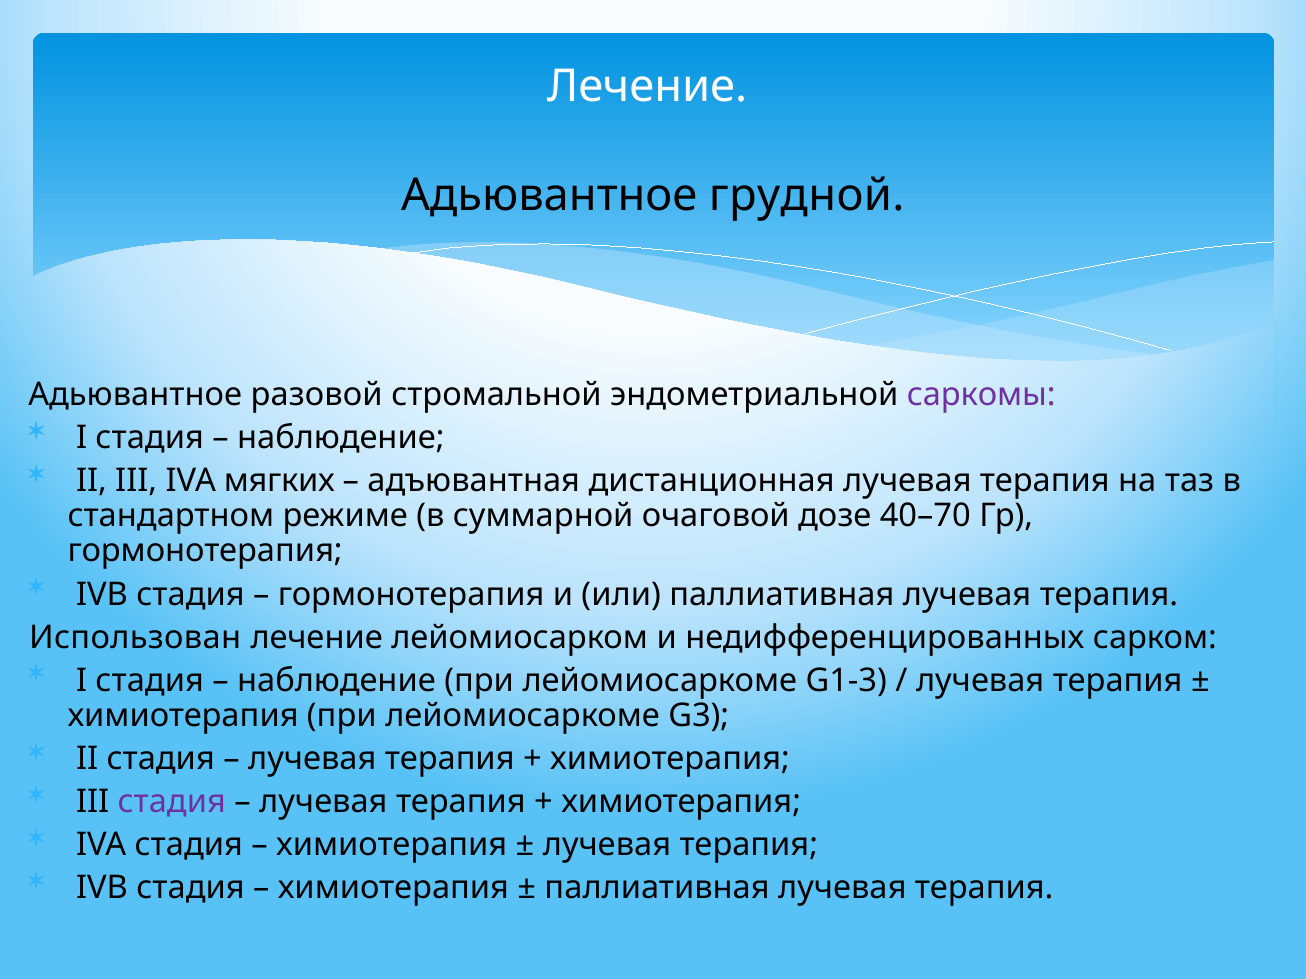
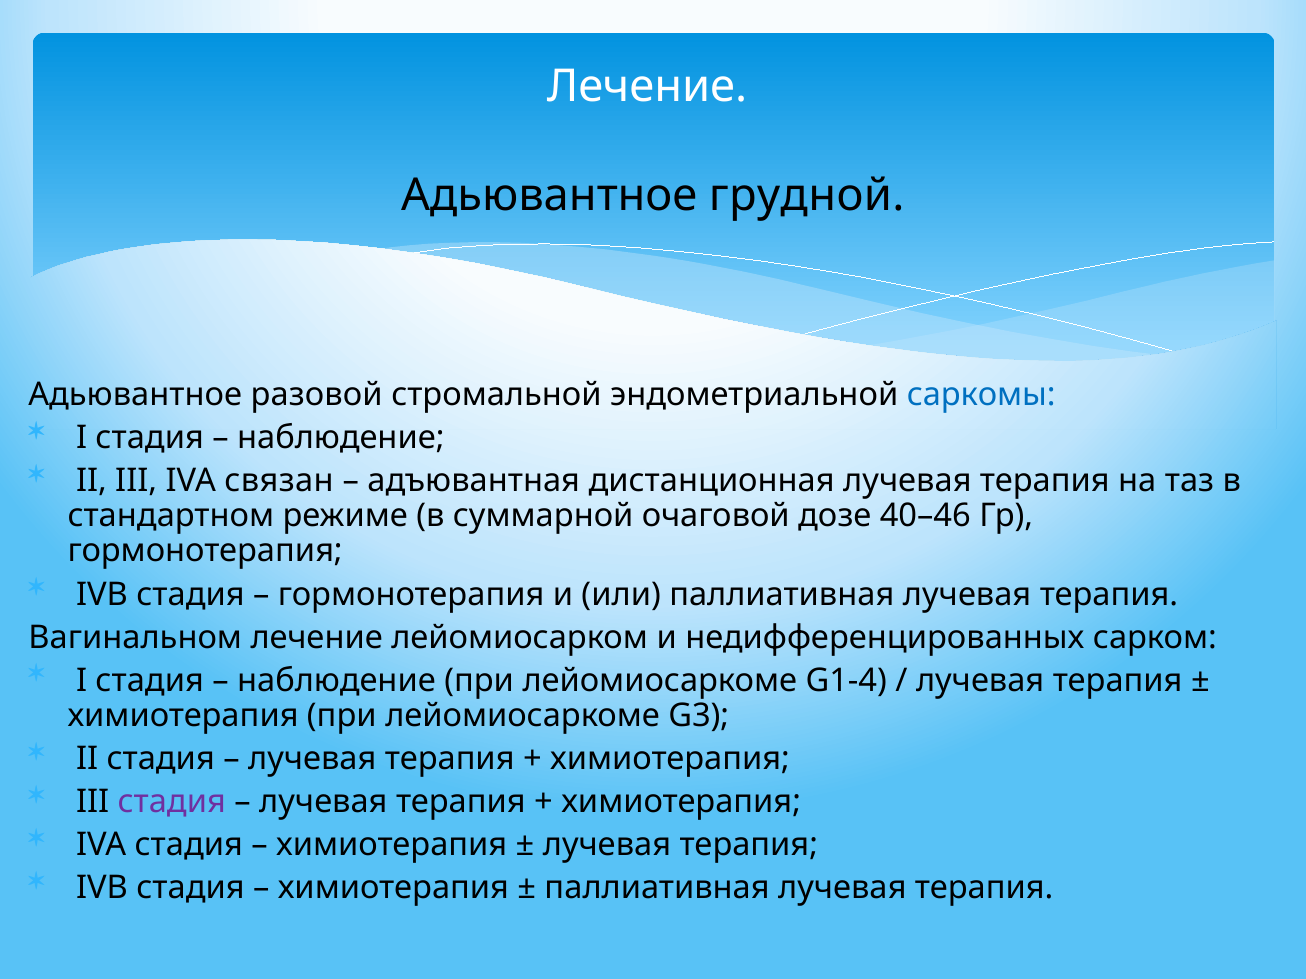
саркомы colour: purple -> blue
мягких: мягких -> связан
40–70: 40–70 -> 40–46
Использован: Использован -> Вагинальном
G1-3: G1-3 -> G1-4
